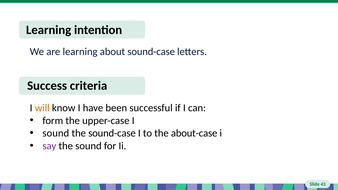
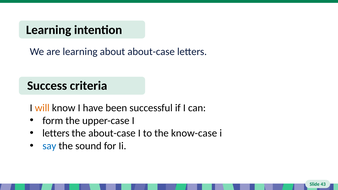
about sound-case: sound-case -> about-case
sound at (56, 133): sound -> letters
the sound-case: sound-case -> about-case
about-case: about-case -> know-case
say colour: purple -> blue
